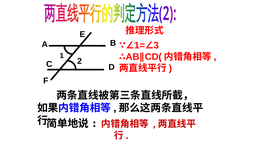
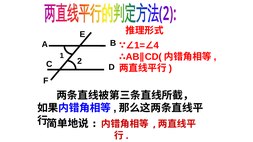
3: 3 -> 4
